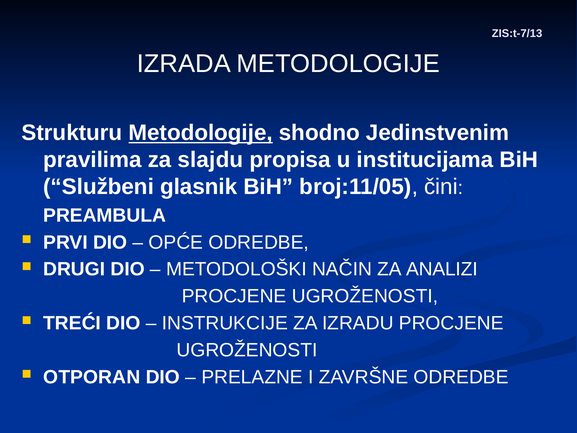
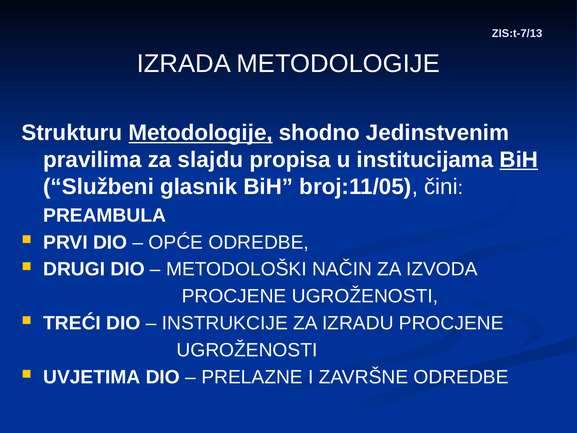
BiH at (519, 160) underline: none -> present
ANALIZI: ANALIZI -> IZVODA
OTPORAN: OTPORAN -> UVJETIMA
